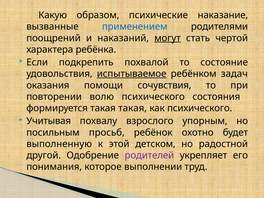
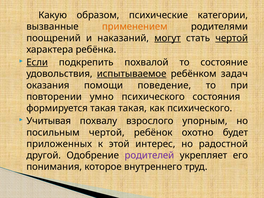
наказание: наказание -> категории
применением colour: blue -> orange
чертой at (232, 38) underline: none -> present
Если underline: none -> present
сочувствия: сочувствия -> поведение
волю: волю -> умно
посильным просьб: просьб -> чертой
выполненную: выполненную -> приложенных
детском: детском -> интерес
выполнении: выполнении -> внутреннего
